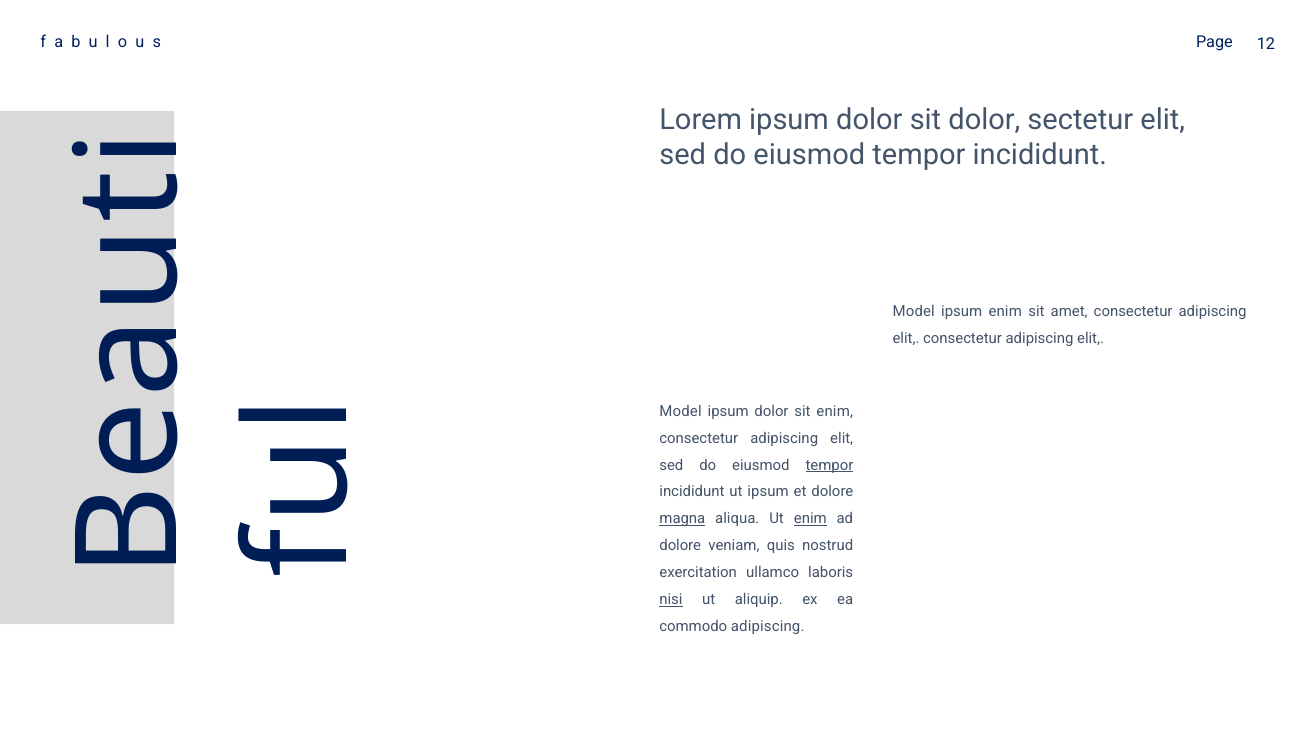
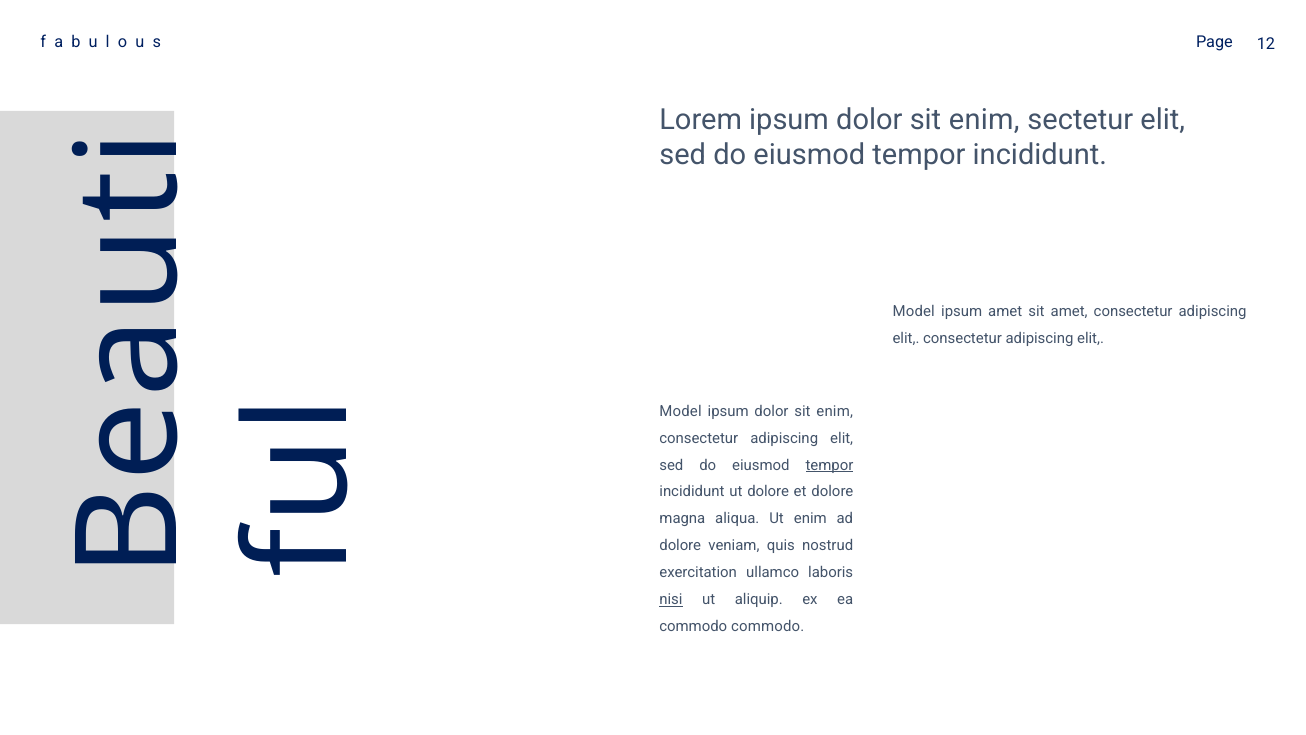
dolor at (984, 120): dolor -> enim
ipsum enim: enim -> amet
ut ipsum: ipsum -> dolore
magna underline: present -> none
enim at (810, 519) underline: present -> none
commodo adipiscing: adipiscing -> commodo
